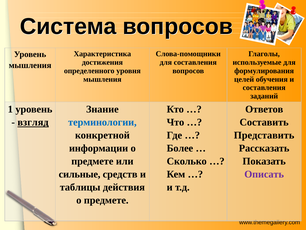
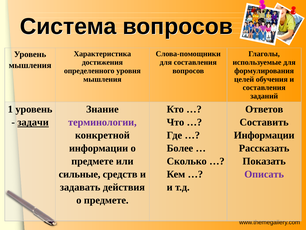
взгляд: взгляд -> задачи
терминологии colour: blue -> purple
Представить at (264, 135): Представить -> Информации
таблицы: таблицы -> задавать
